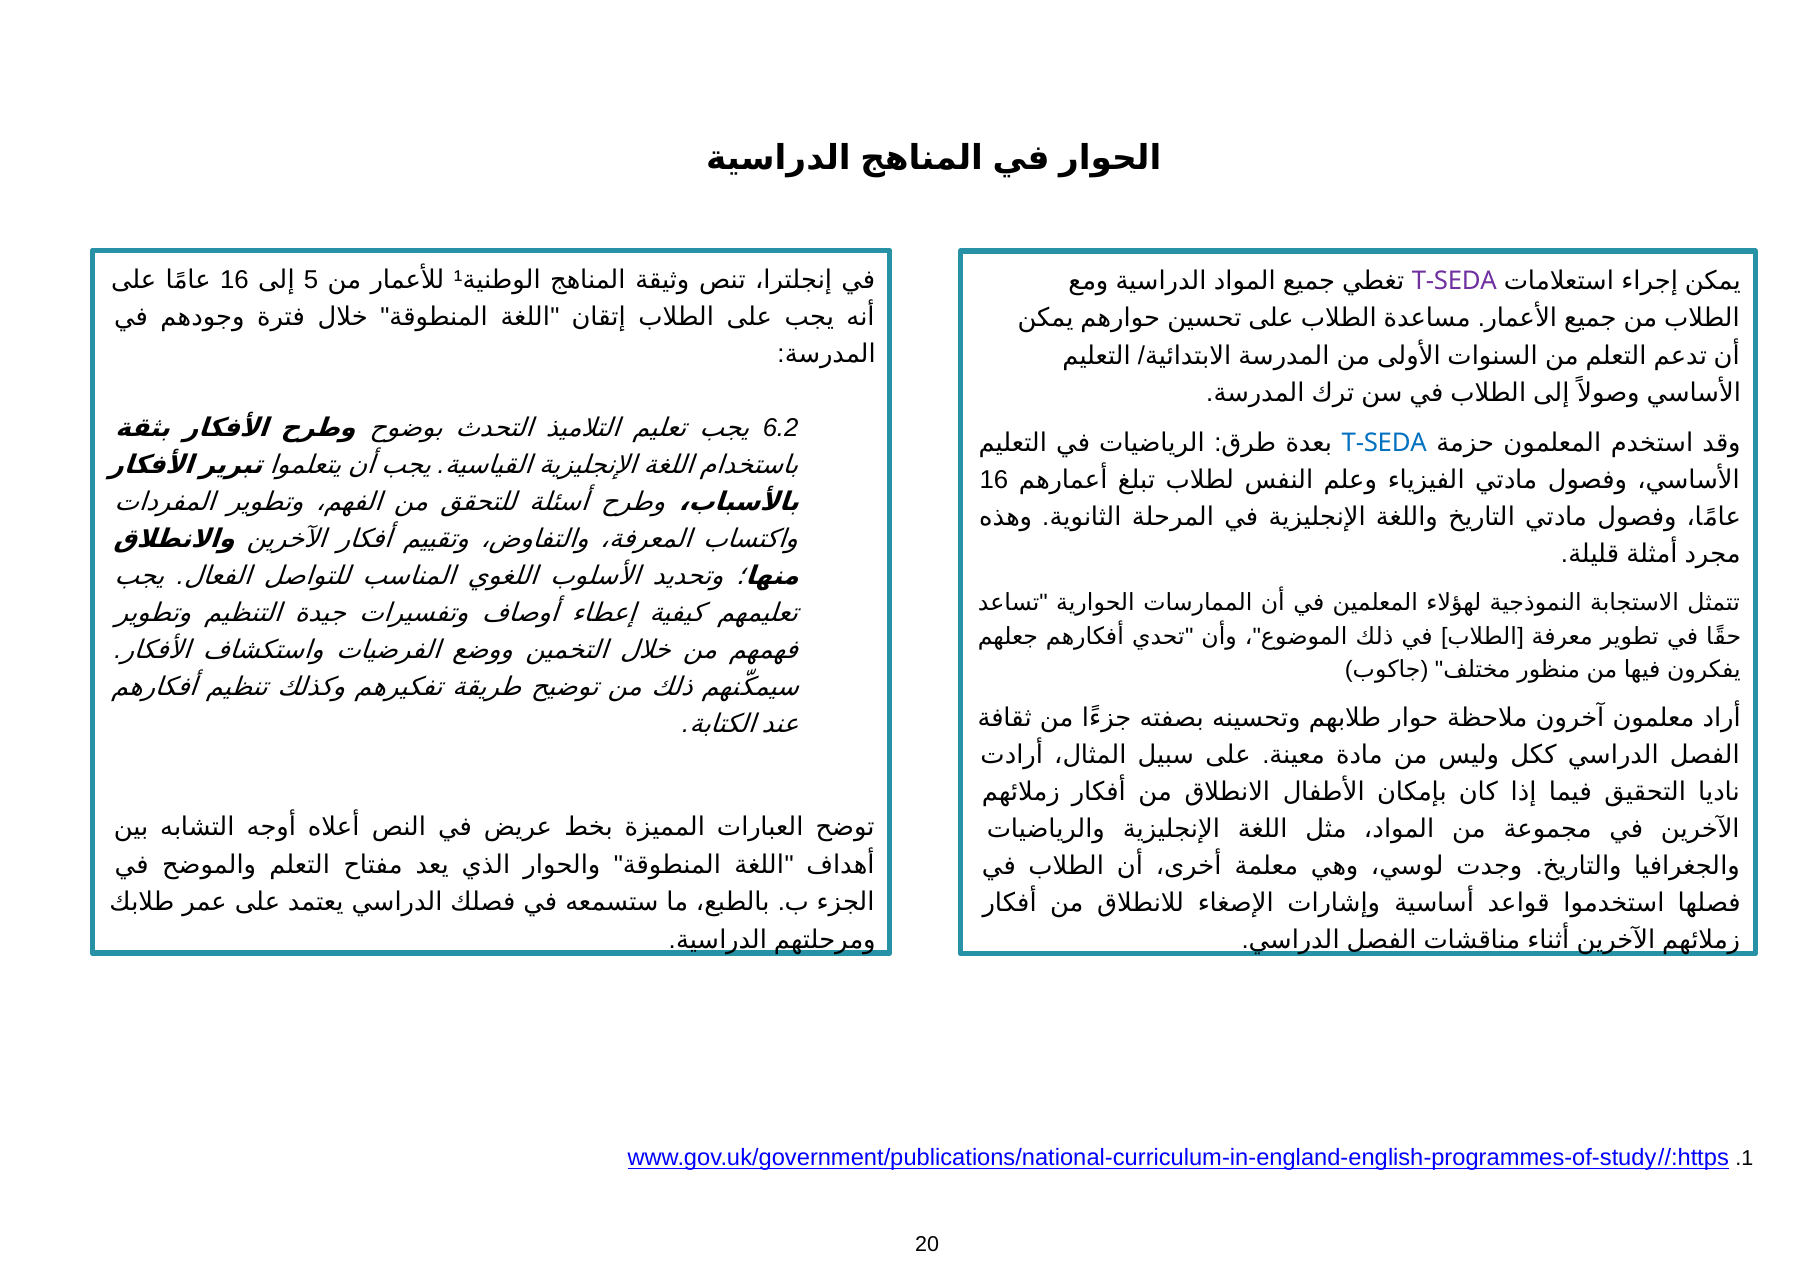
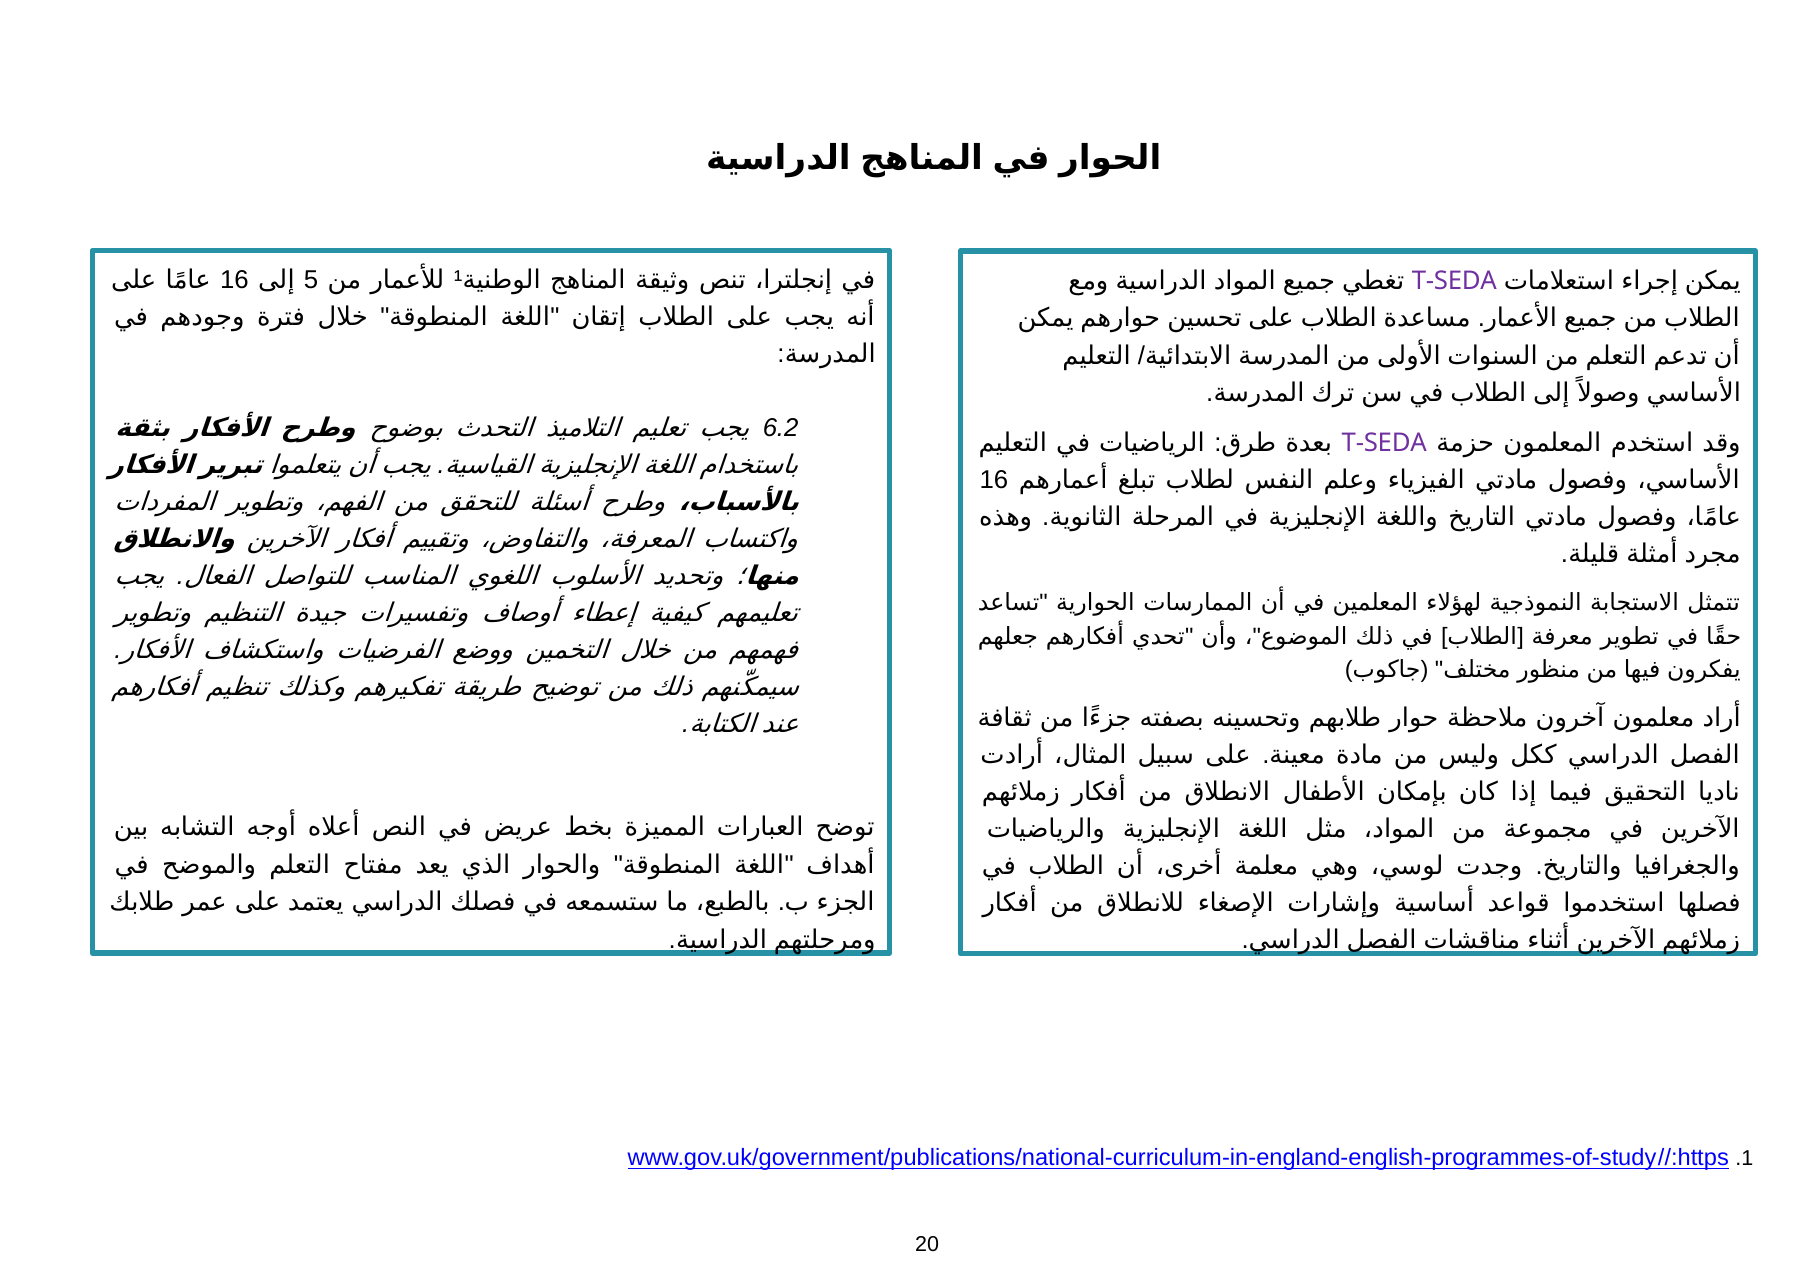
T-SEDA at (1384, 443) colour: blue -> purple
